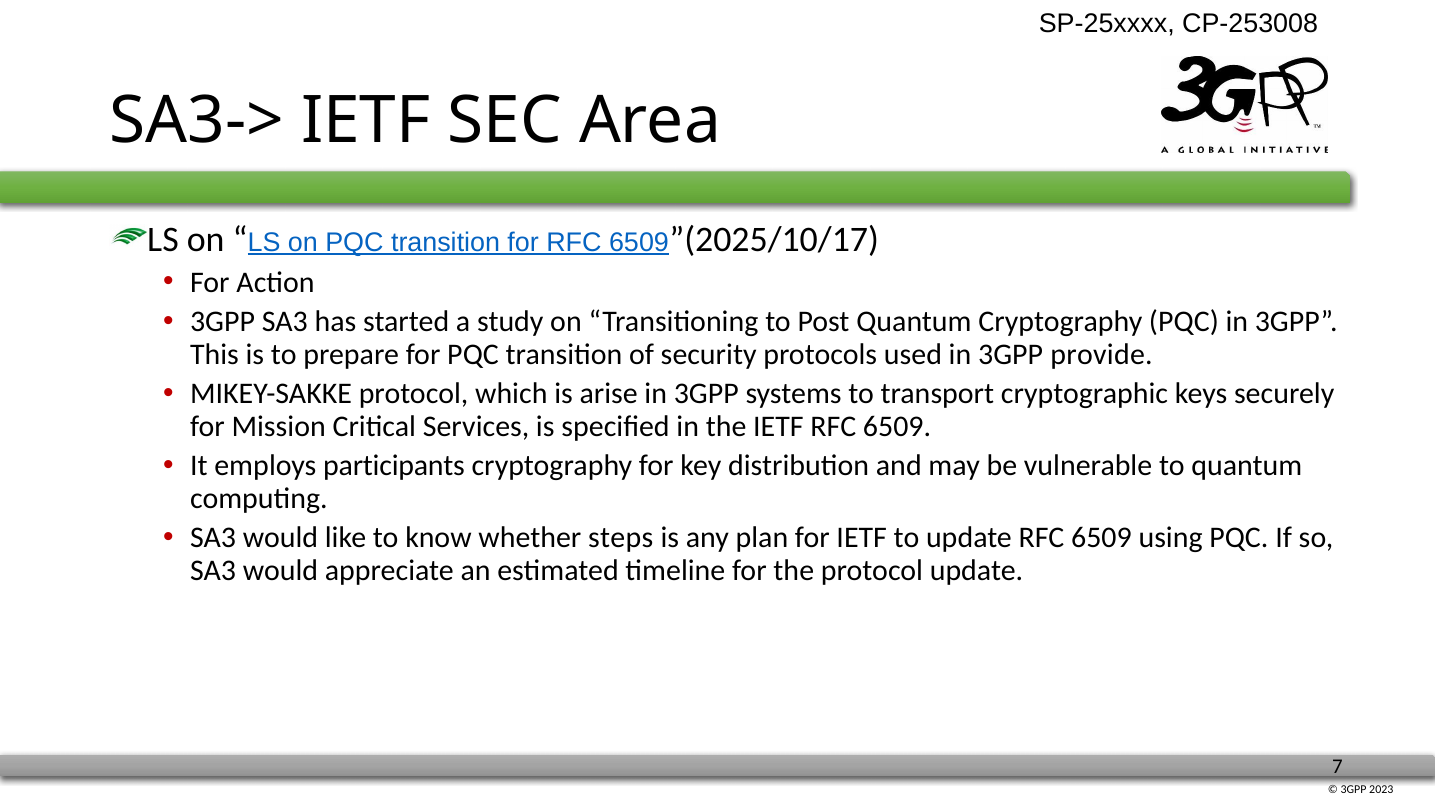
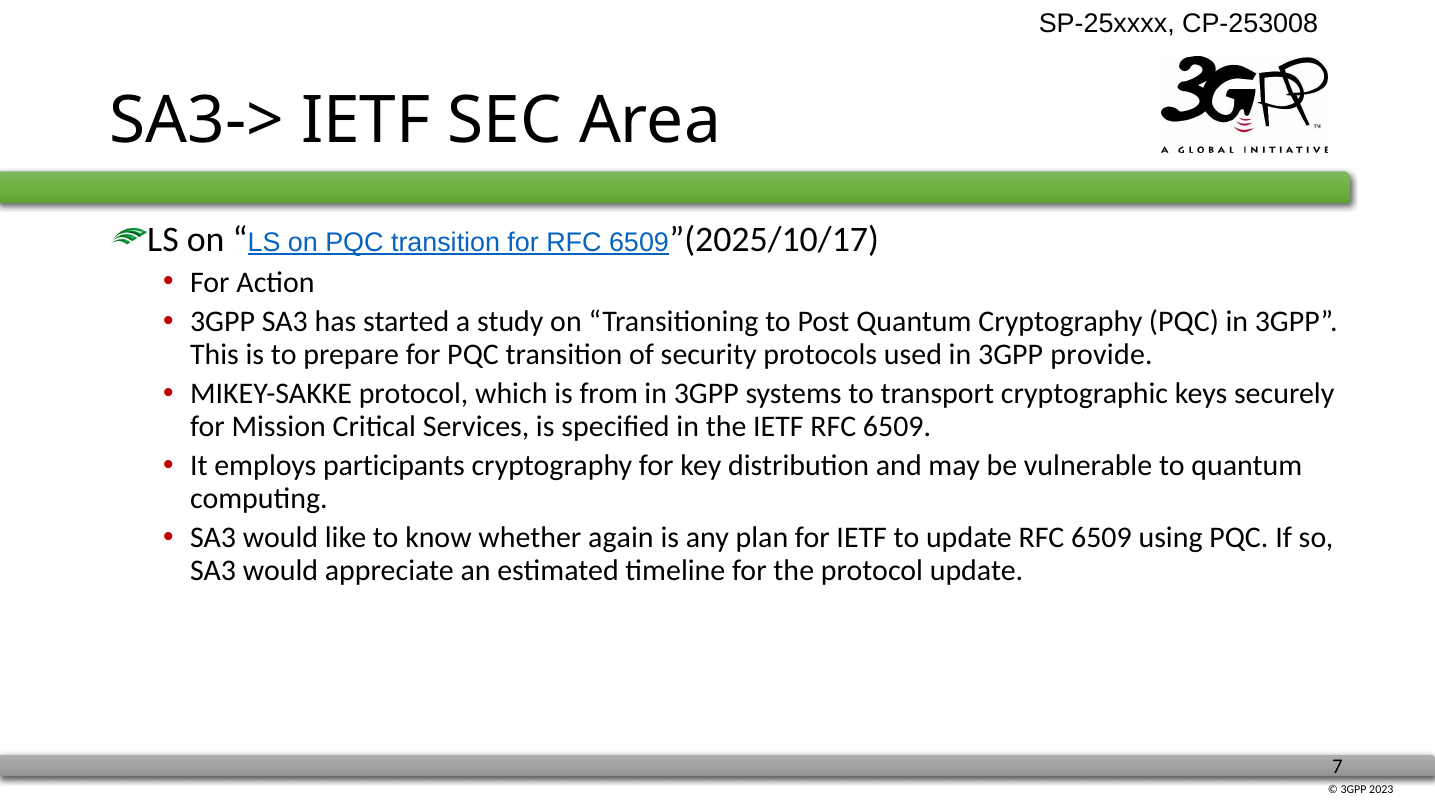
arise: arise -> from
steps: steps -> again
